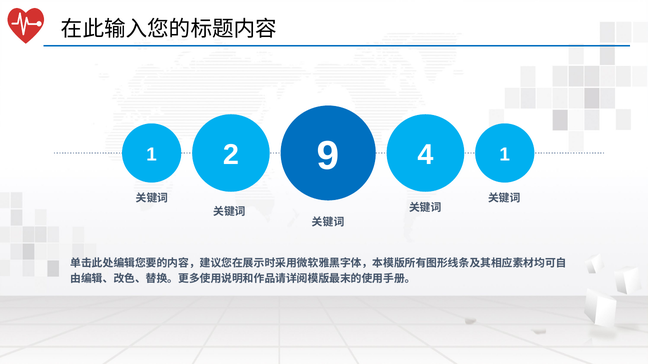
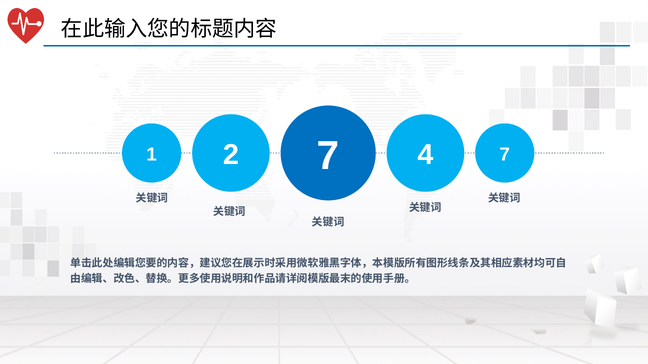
2 9: 9 -> 7
4 1: 1 -> 7
